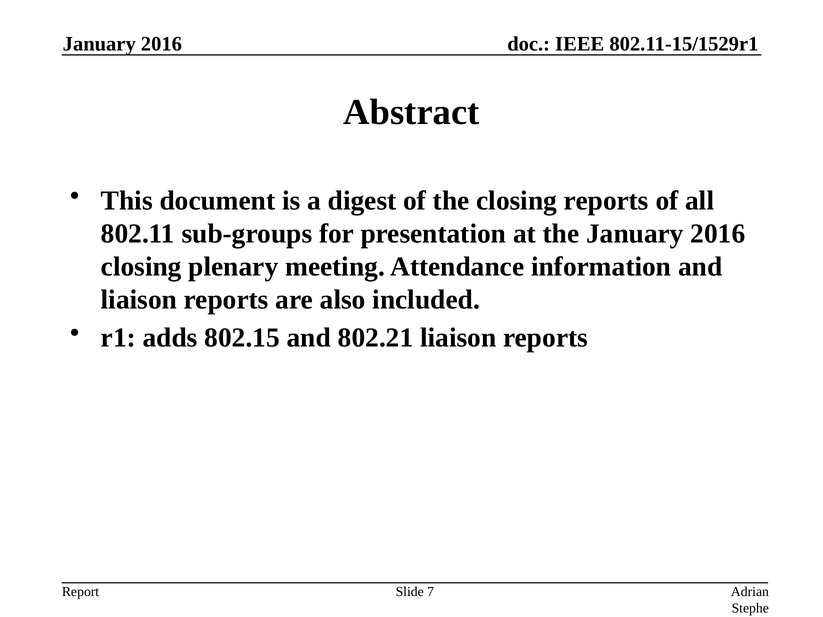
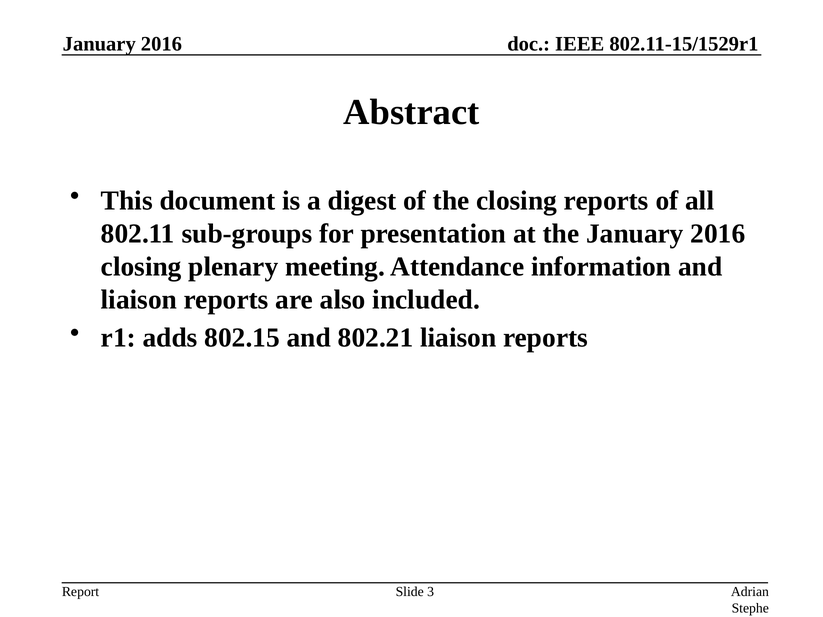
7: 7 -> 3
